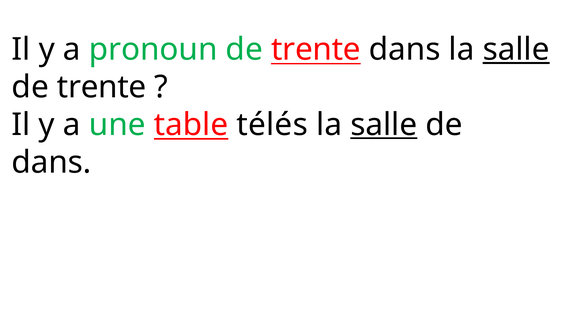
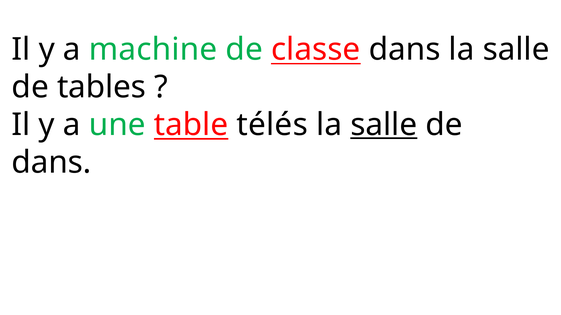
pronoun: pronoun -> machine
trente at (316, 50): trente -> classe
salle at (516, 50) underline: present -> none
trente at (102, 87): trente -> tables
